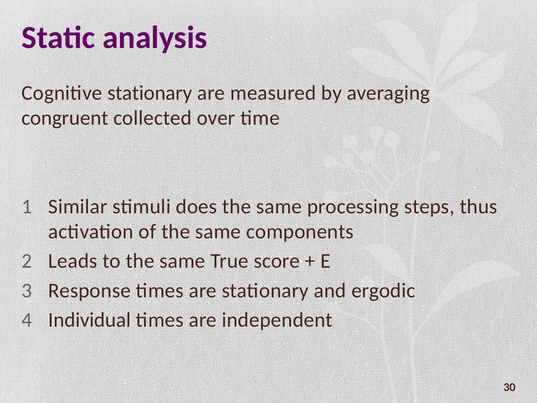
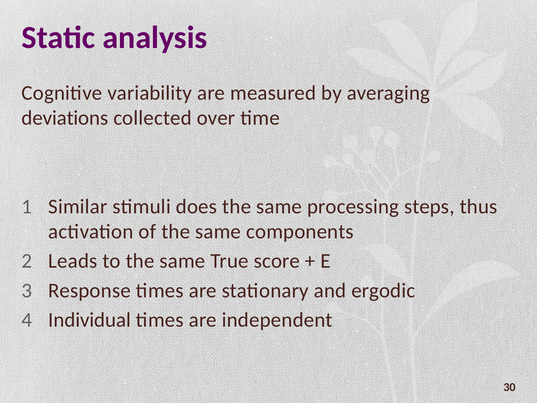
Cognitive stationary: stationary -> variability
congruent: congruent -> deviations
